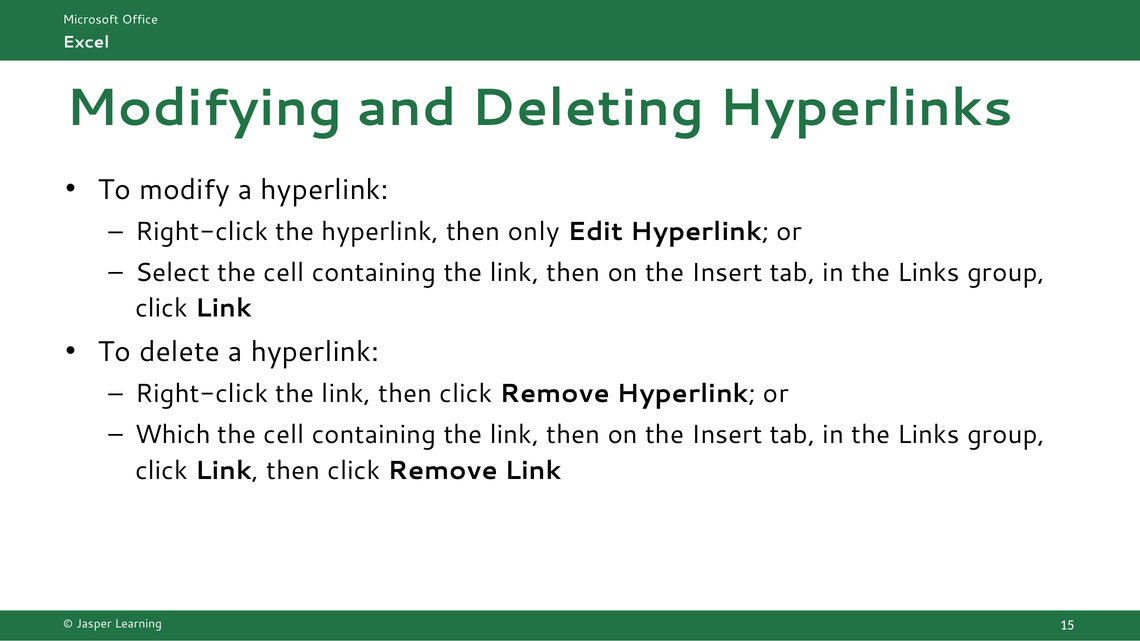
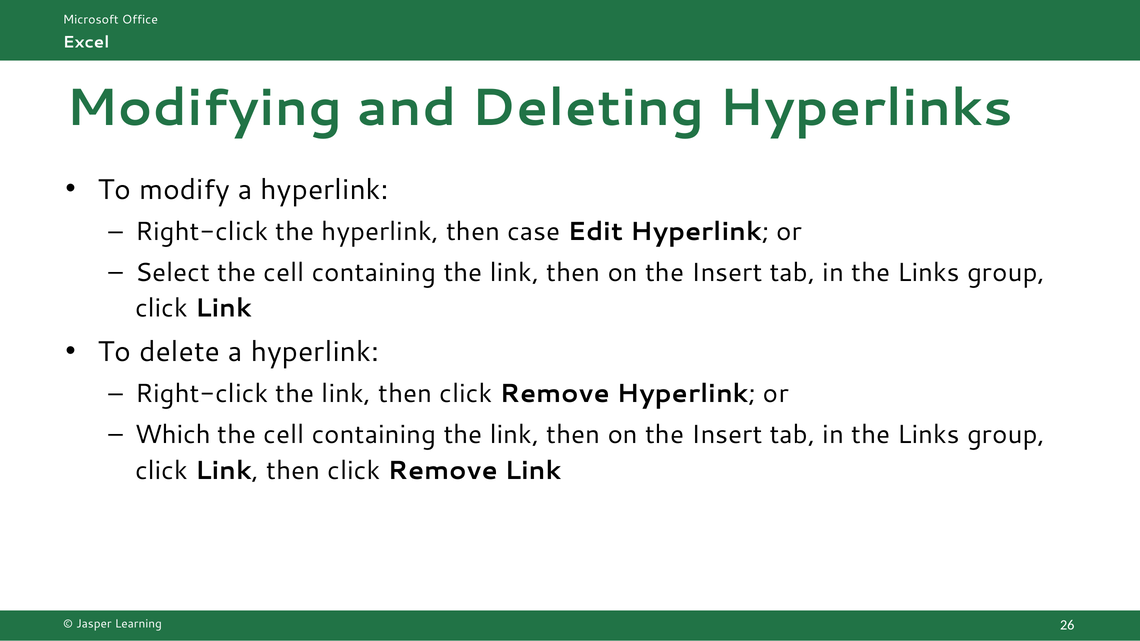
only: only -> case
15: 15 -> 26
